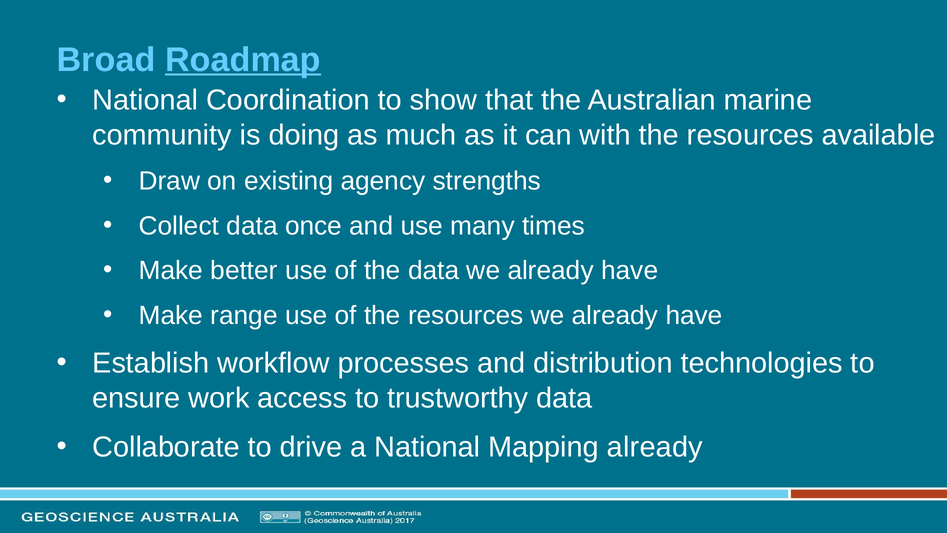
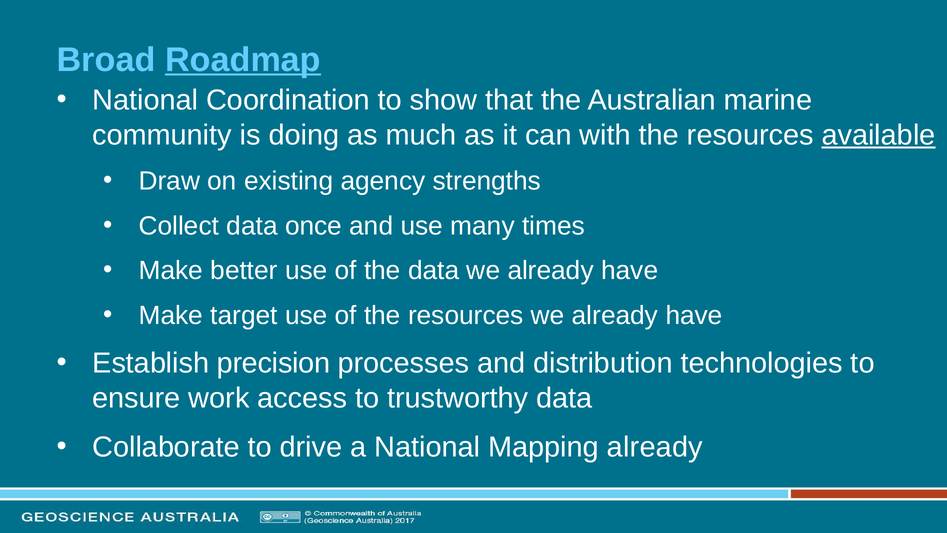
available underline: none -> present
range: range -> target
workflow: workflow -> precision
